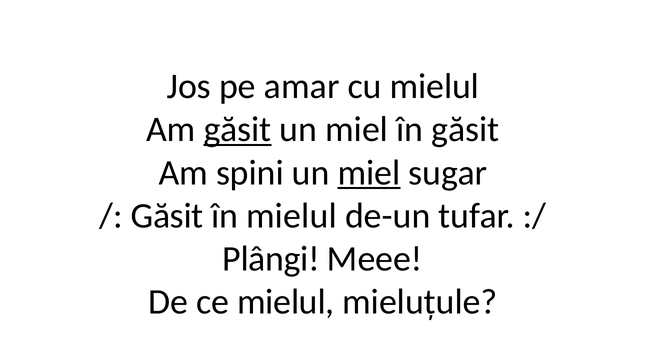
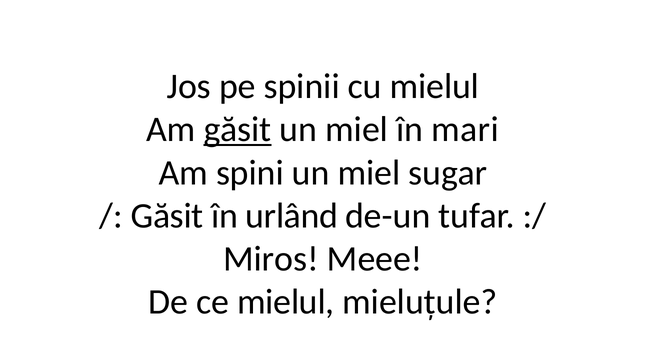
amar: amar -> spinii
în găsit: găsit -> mari
miel at (369, 172) underline: present -> none
în mielul: mielul -> urlând
Plângi: Plângi -> Miros
